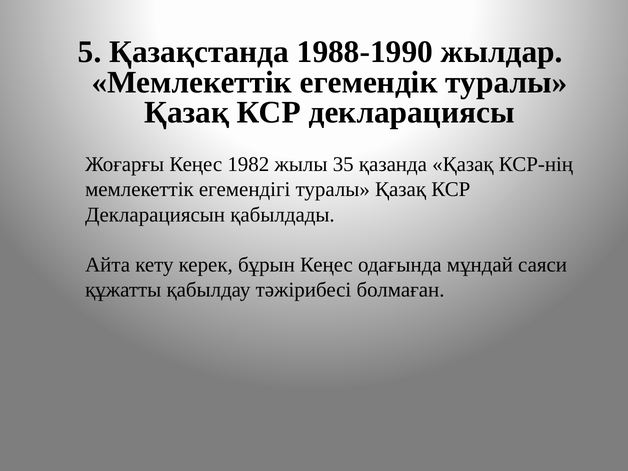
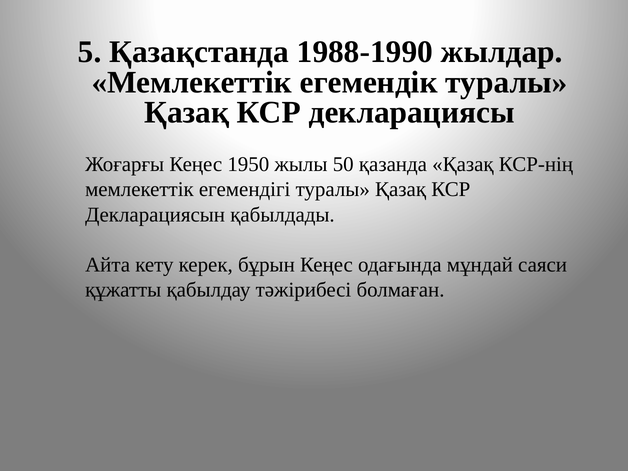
1982: 1982 -> 1950
35: 35 -> 50
